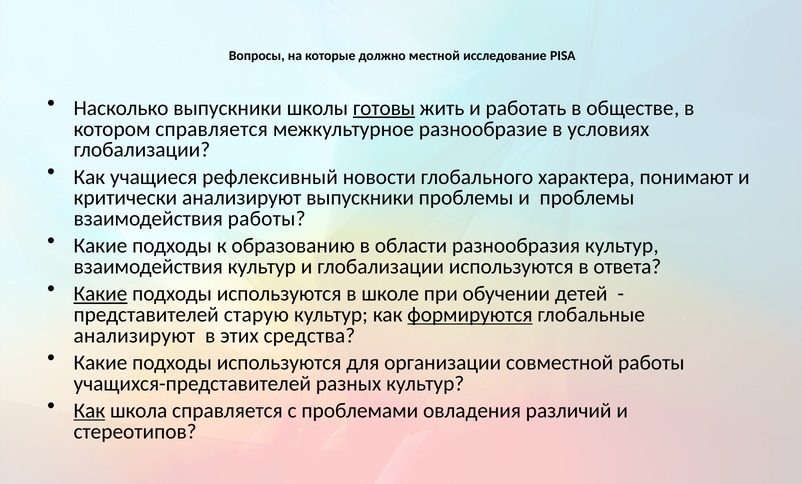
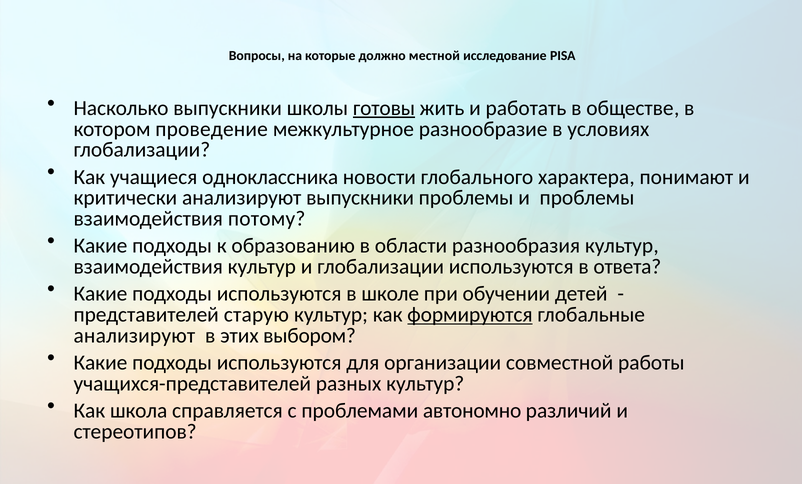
котором справляется: справляется -> проведение
рефлексивный: рефлексивный -> одноклассника
взаимодействия работы: работы -> потому
Какие at (100, 294) underline: present -> none
средства: средства -> выбором
Как at (89, 411) underline: present -> none
овладения: овладения -> автономно
